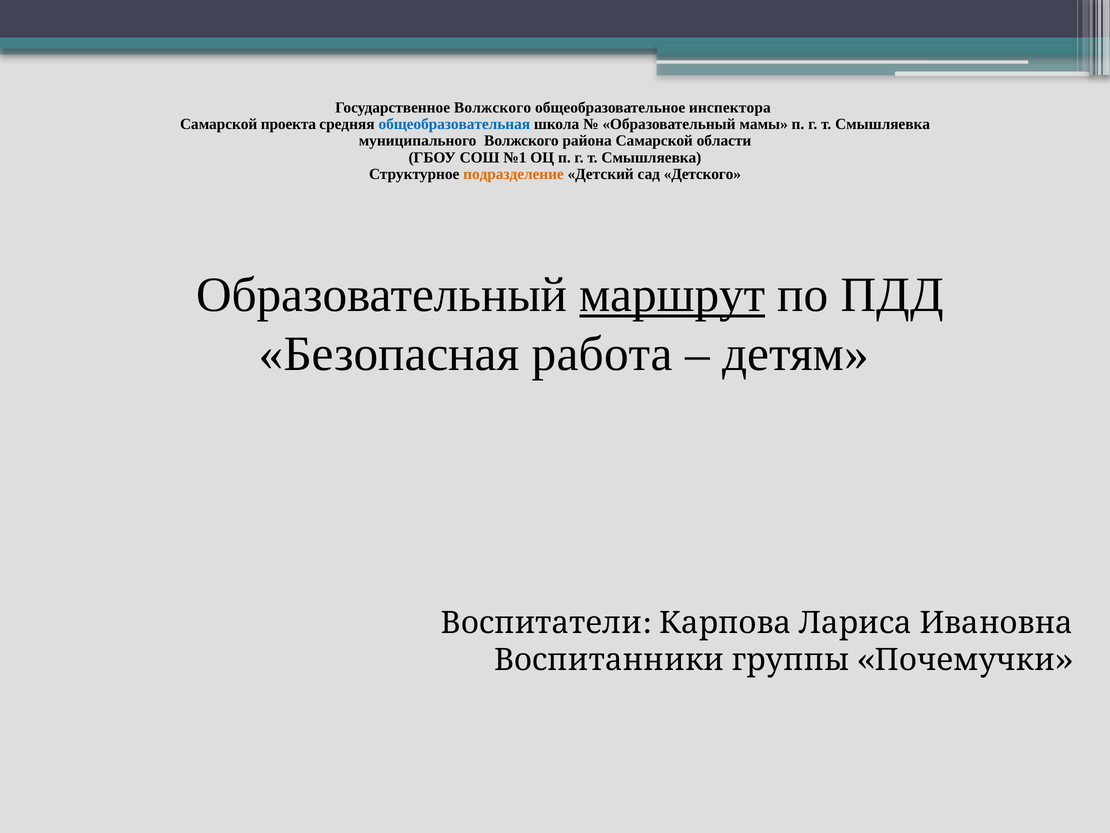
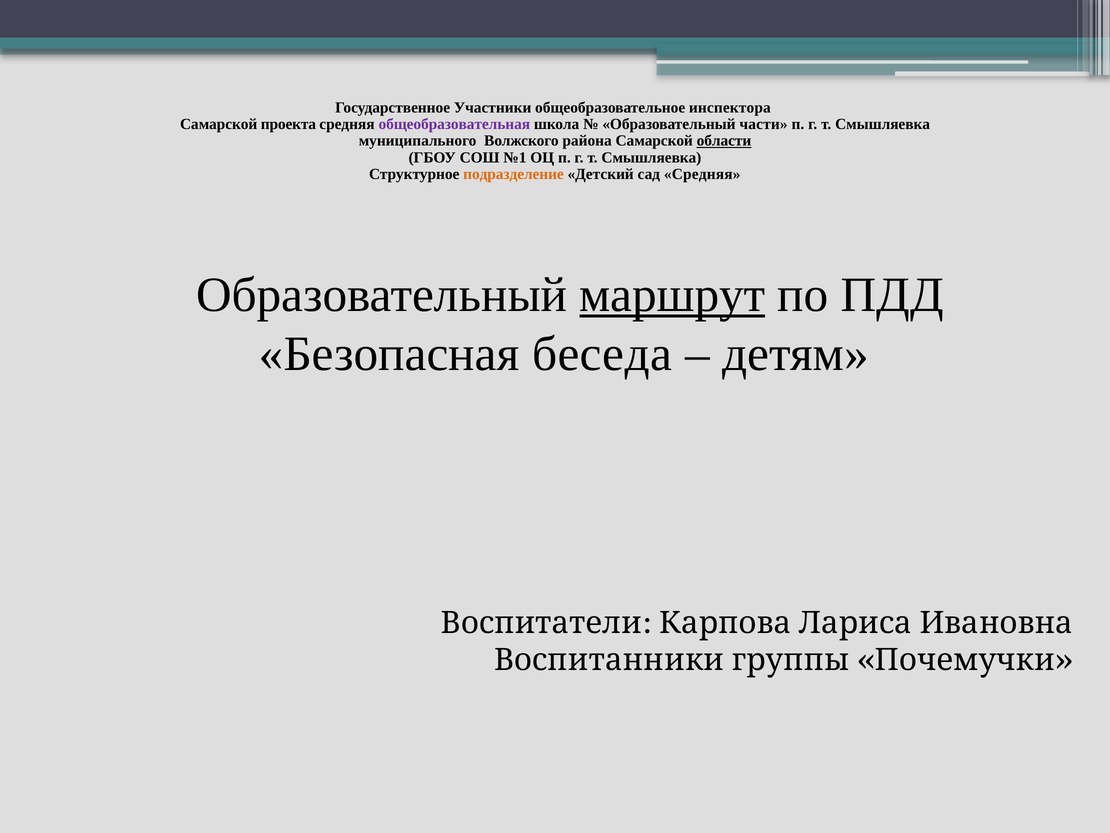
Государственное Волжского: Волжского -> Участники
общеобразовательная colour: blue -> purple
мамы: мамы -> части
области underline: none -> present
сад Детского: Детского -> Средняя
работа: работа -> беседа
